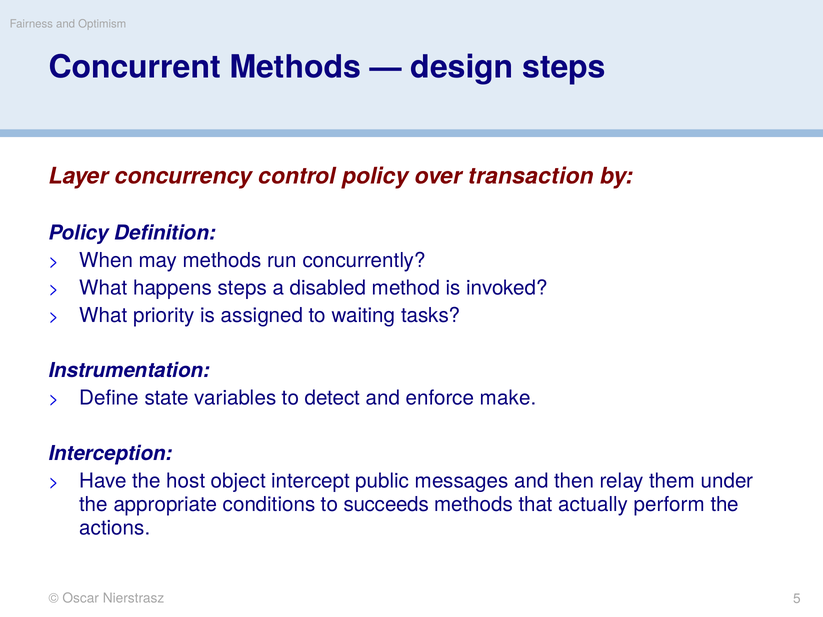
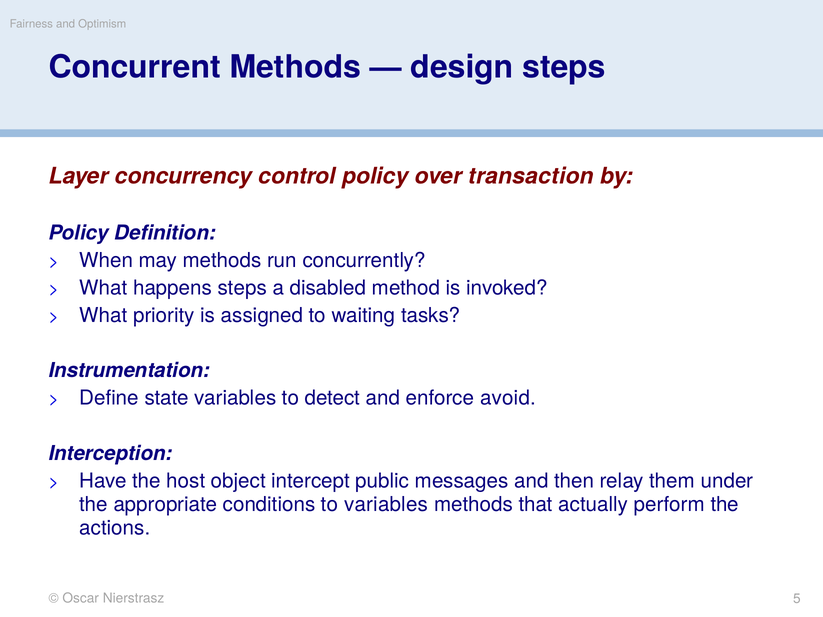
make: make -> avoid
to succeeds: succeeds -> variables
